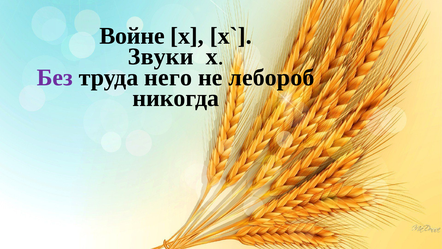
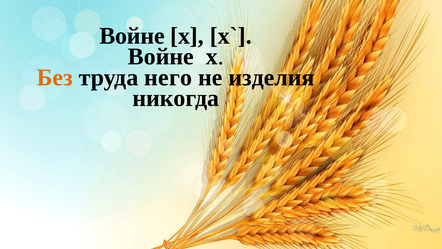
Звуки at (161, 57): Звуки -> Войне
Без colour: purple -> orange
лебороб: лебороб -> изделия
